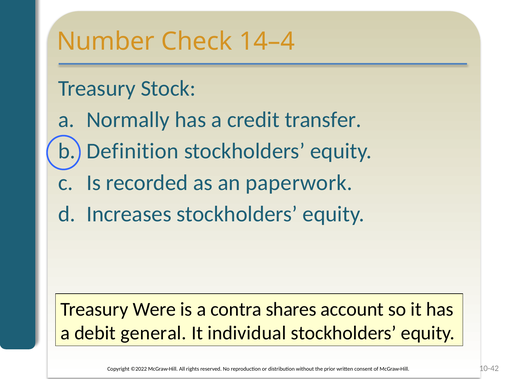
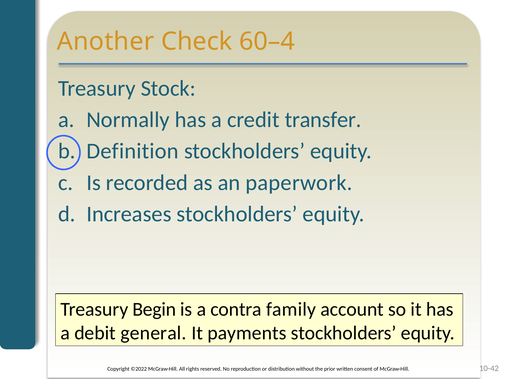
Number: Number -> Another
14–4: 14–4 -> 60–4
Were: Were -> Begin
shares: shares -> family
individual: individual -> payments
